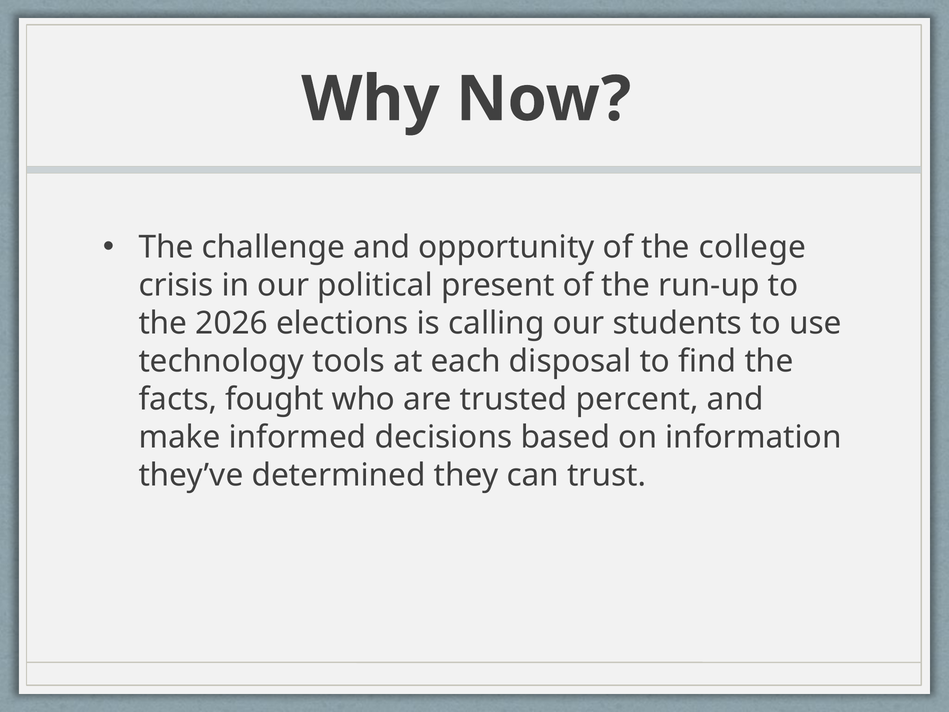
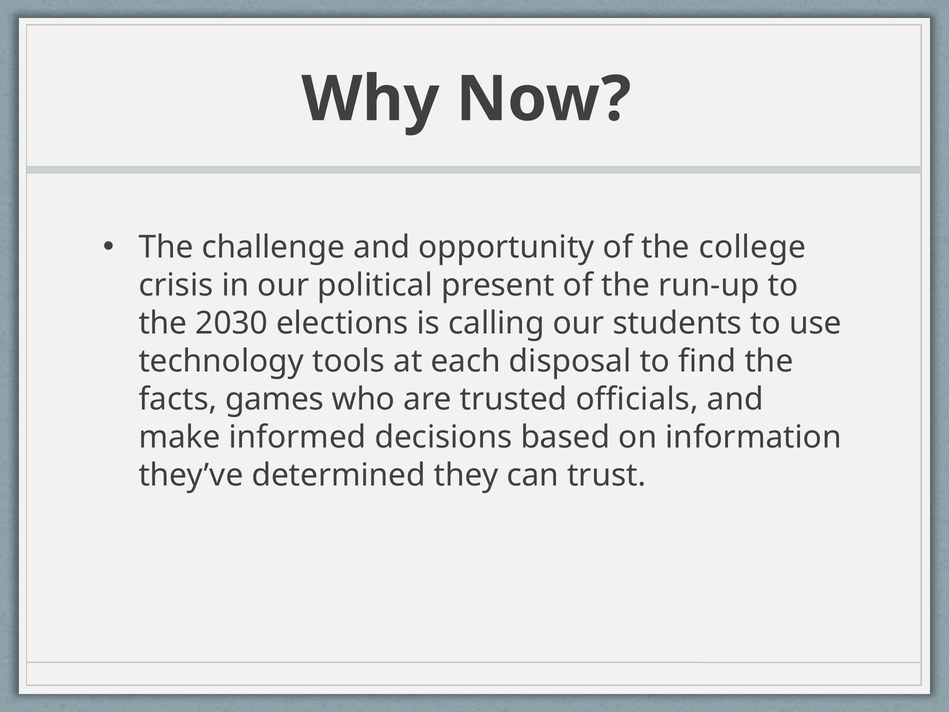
2026: 2026 -> 2030
fought: fought -> games
percent: percent -> officials
